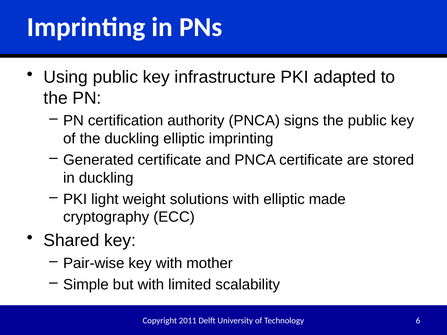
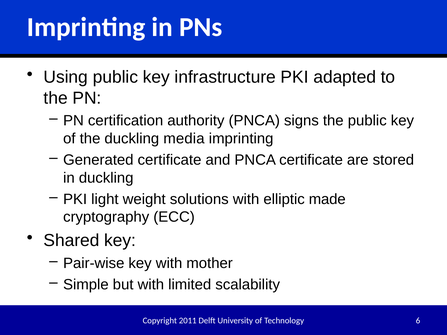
duckling elliptic: elliptic -> media
